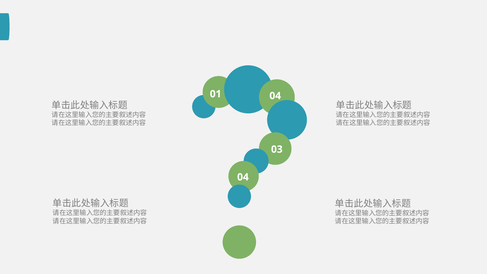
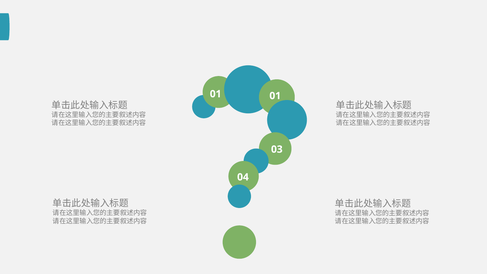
01 04: 04 -> 01
